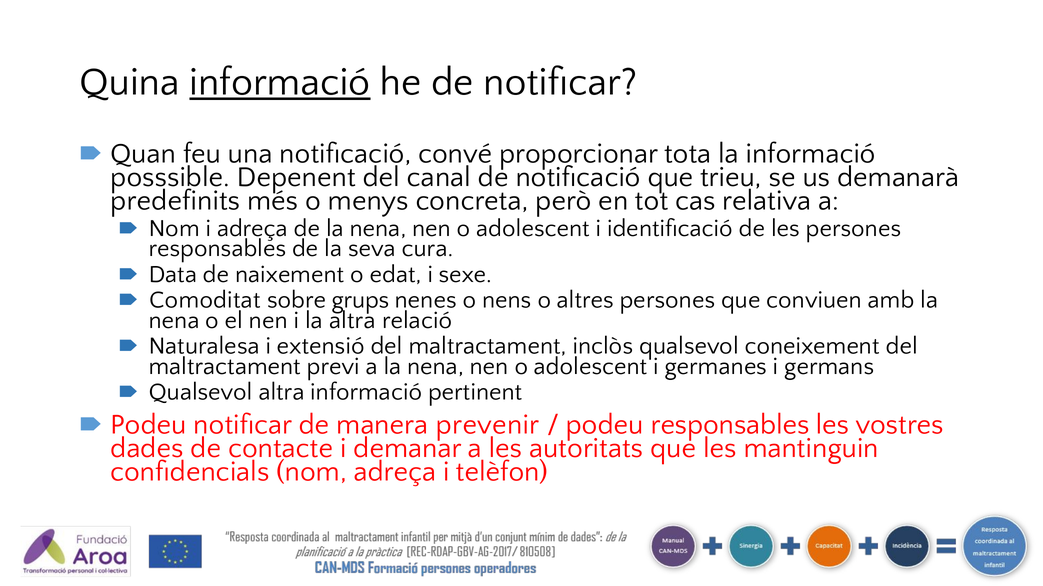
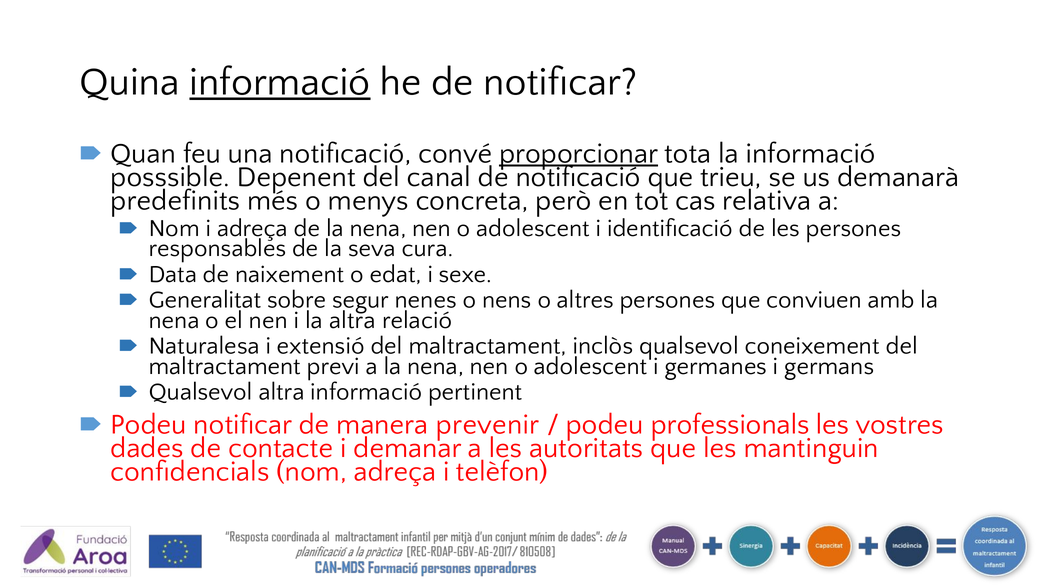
proporcionar underline: none -> present
Comoditat: Comoditat -> Generalitat
grups: grups -> segur
podeu responsables: responsables -> professionals
